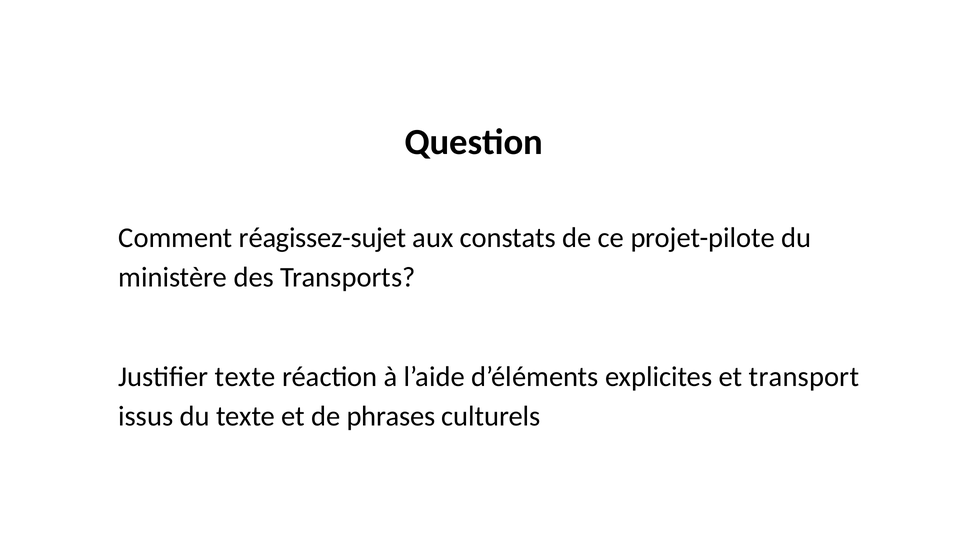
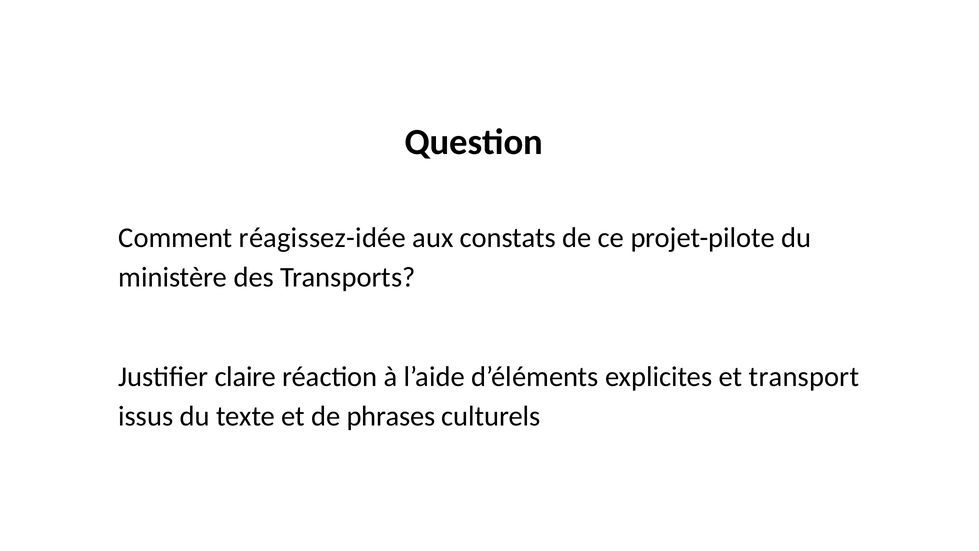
réagissez-sujet: réagissez-sujet -> réagissez-idée
Justifier texte: texte -> claire
